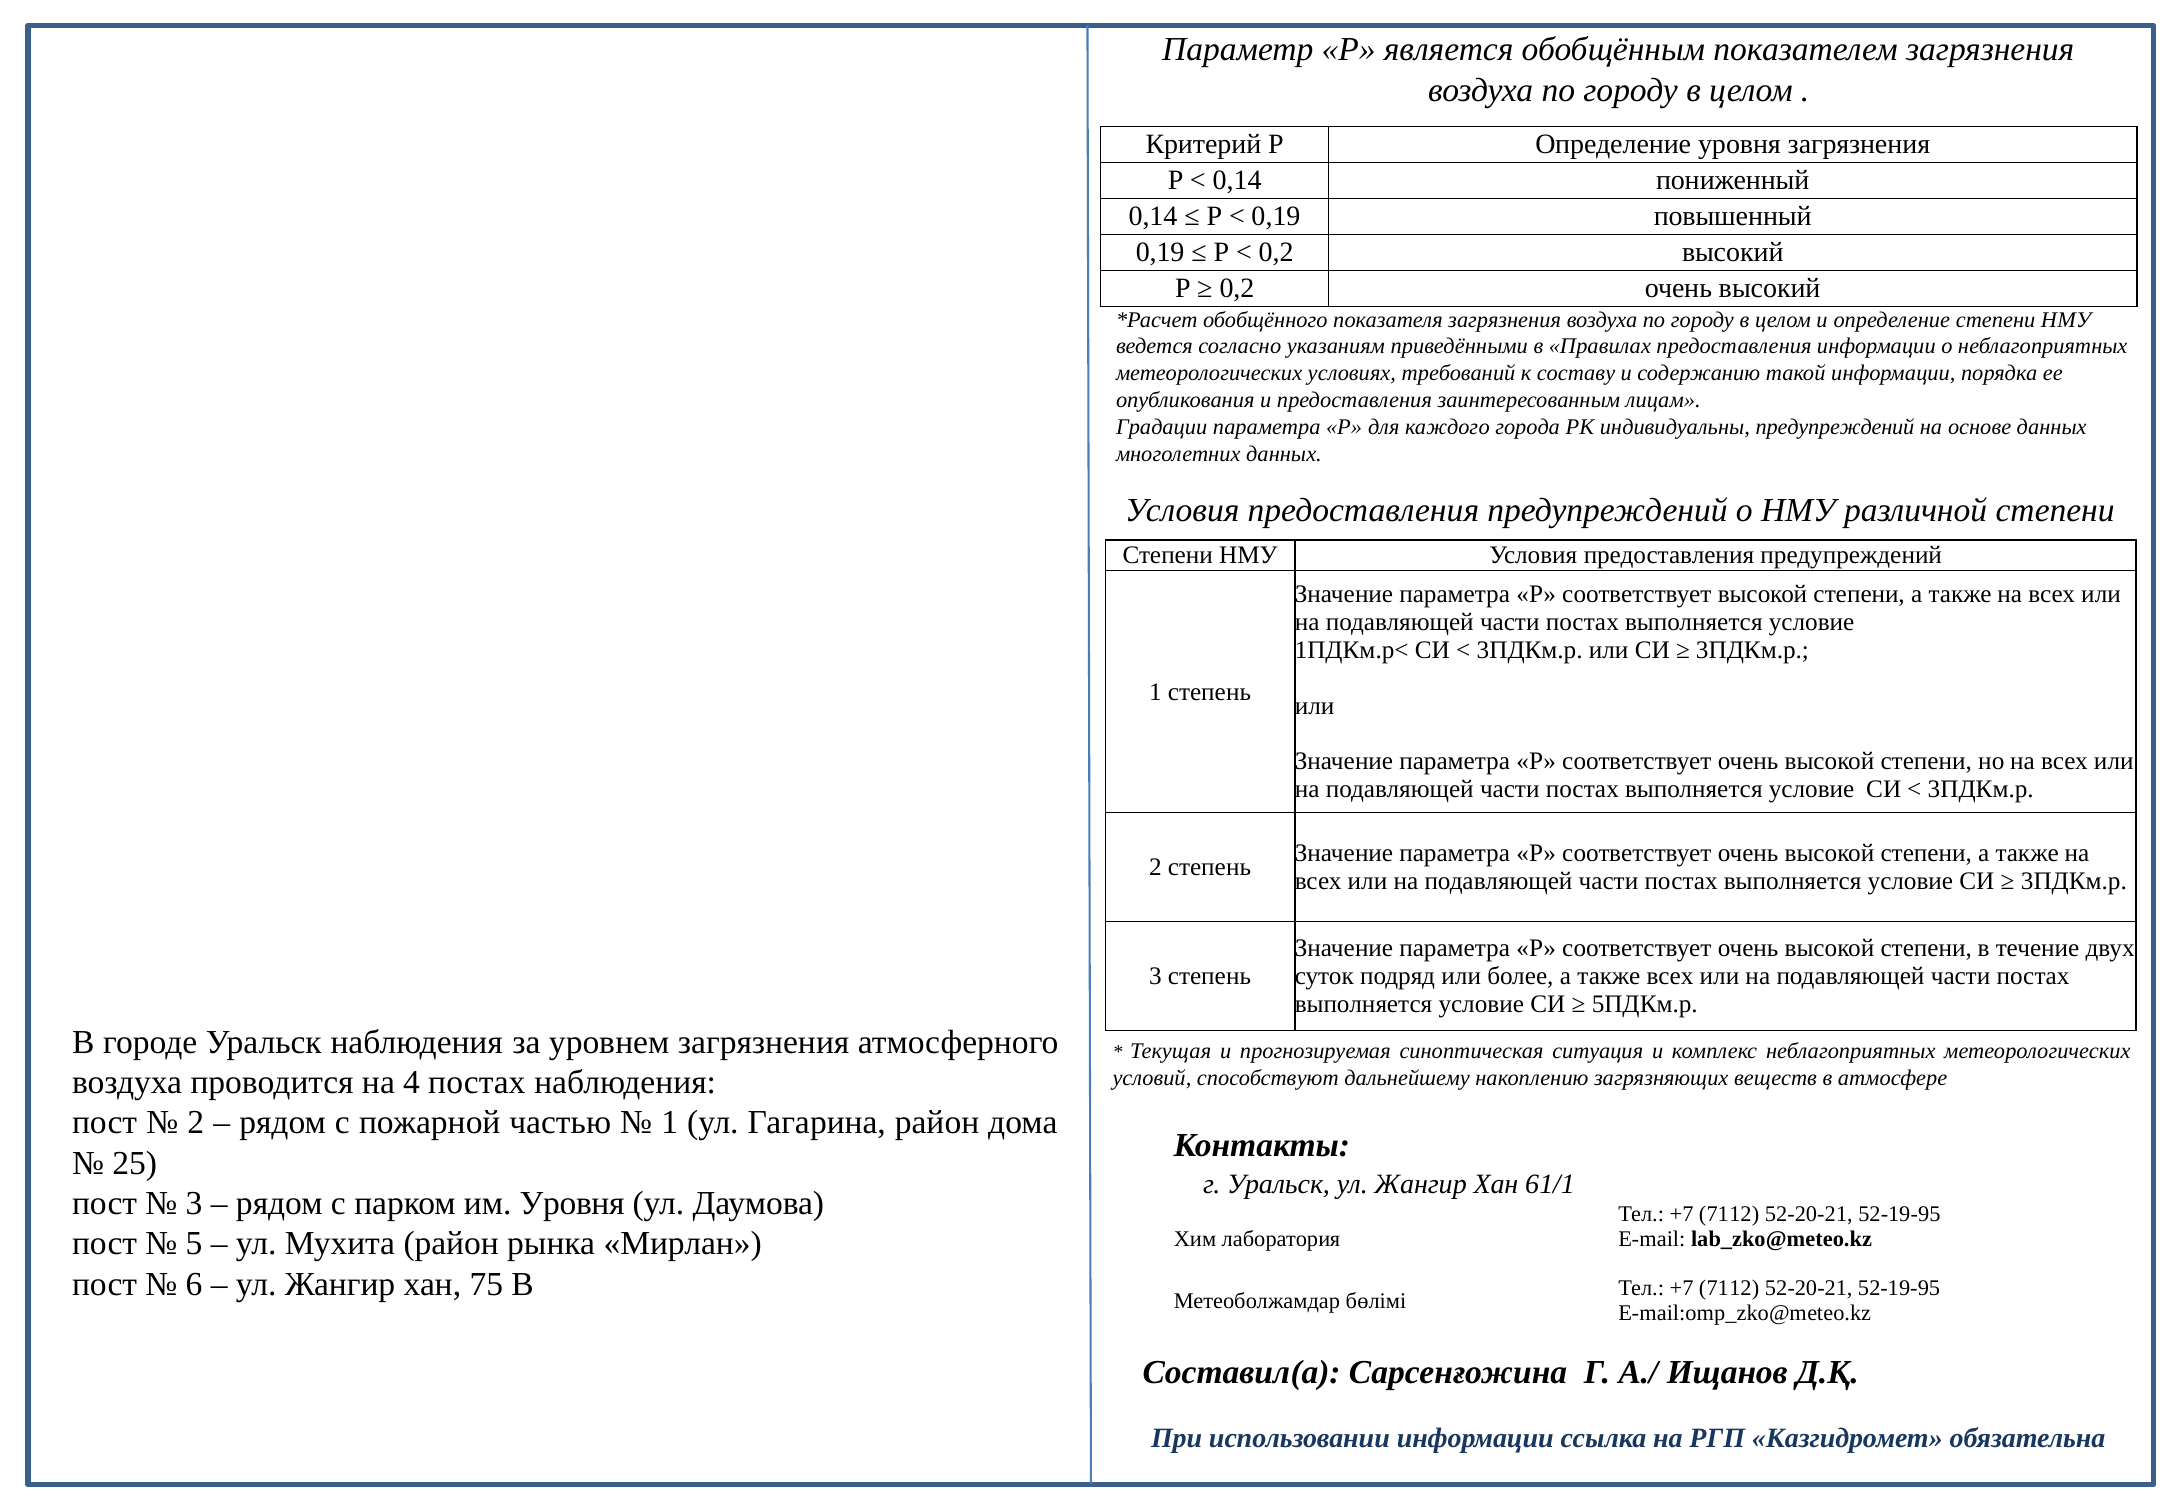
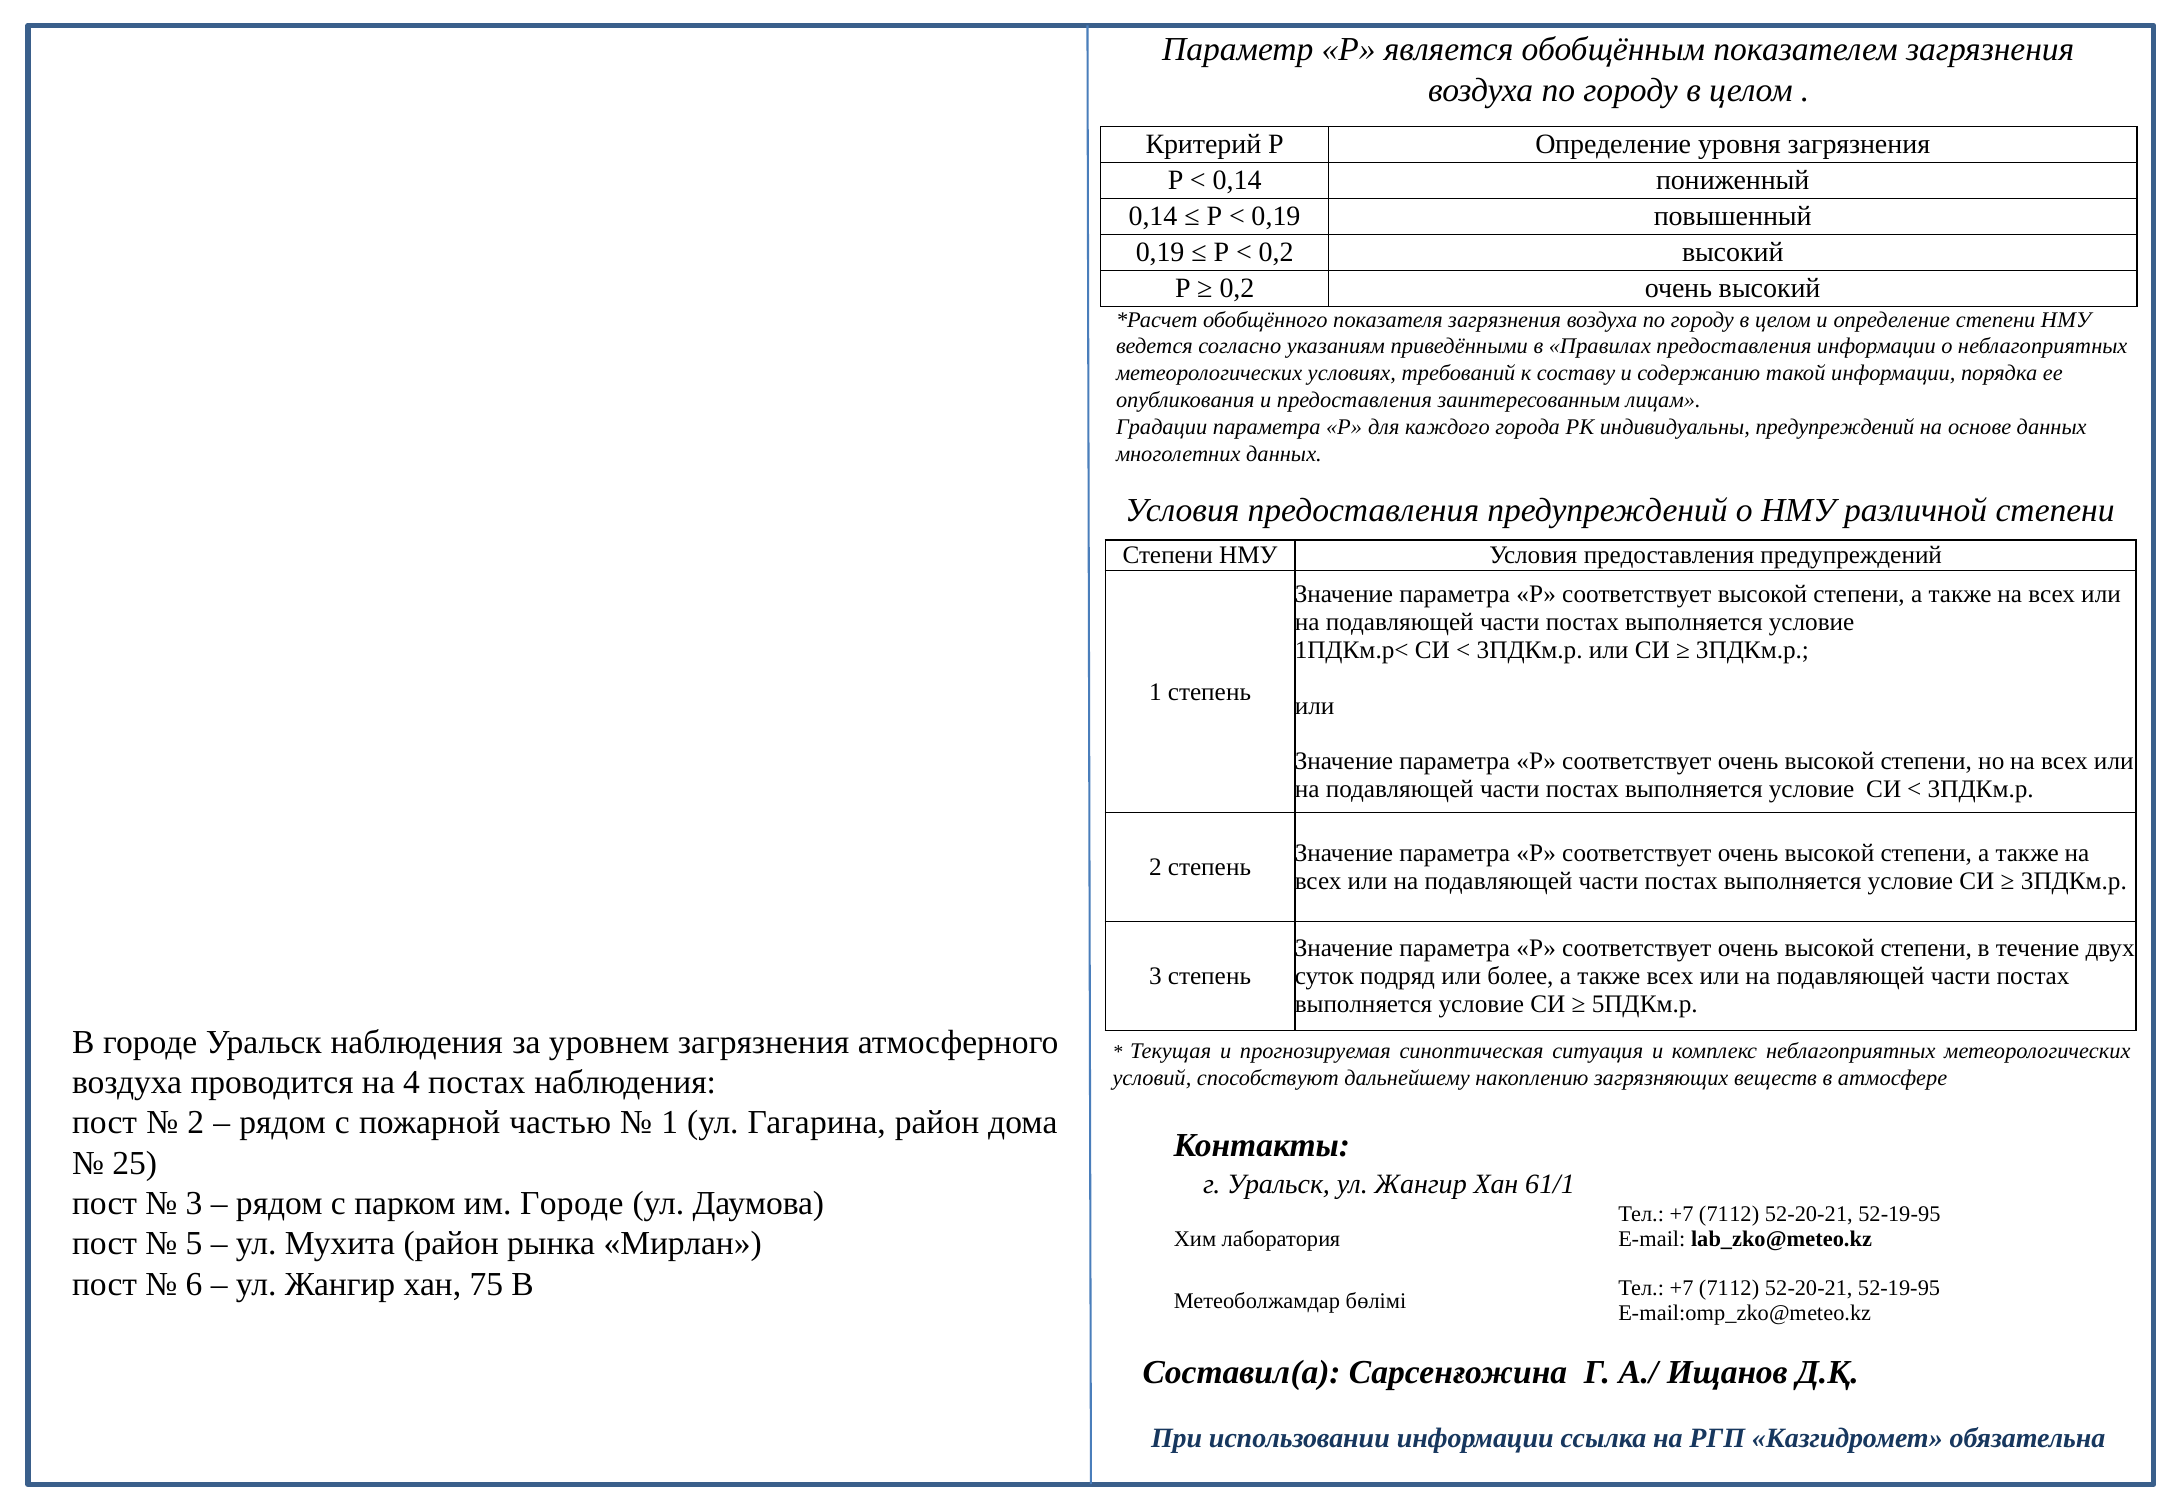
им Уровня: Уровня -> Городе
